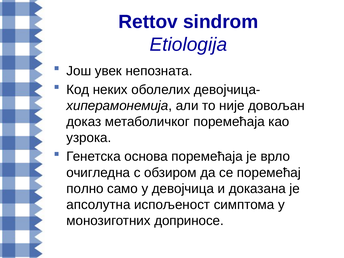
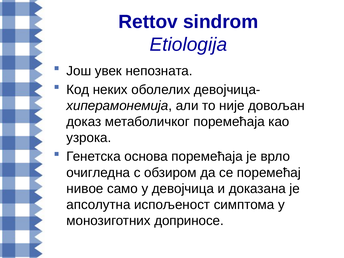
полно: полно -> нивое
